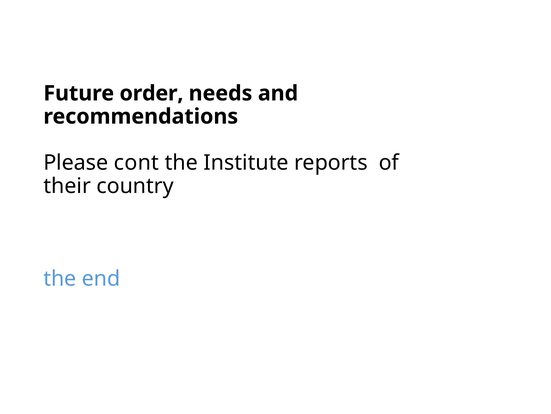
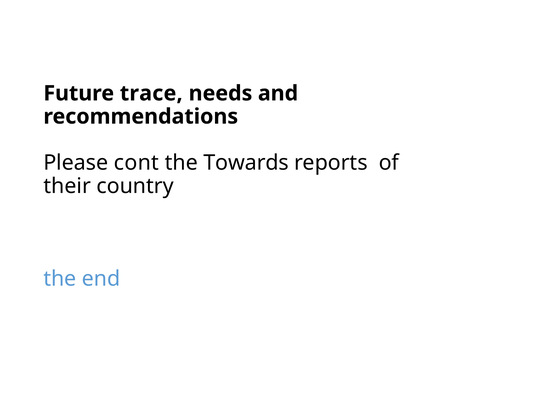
order: order -> trace
Institute: Institute -> Towards
